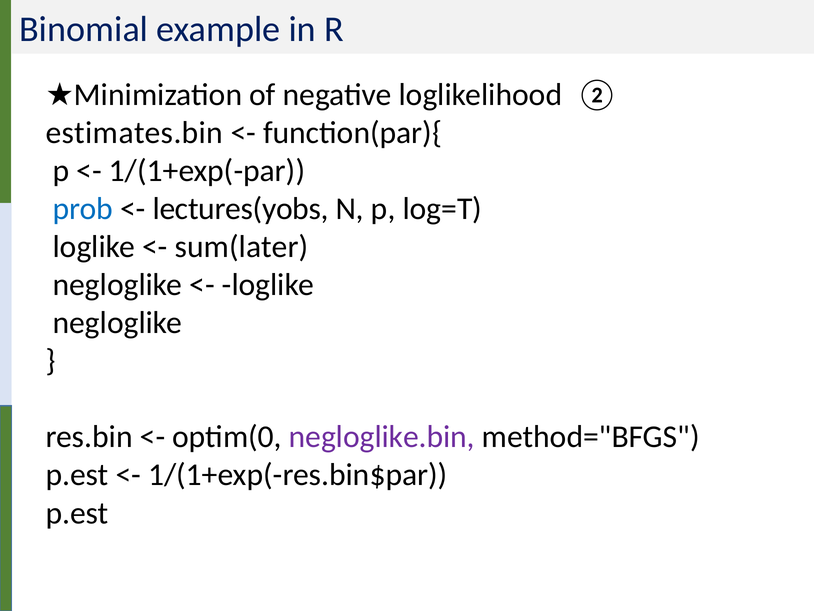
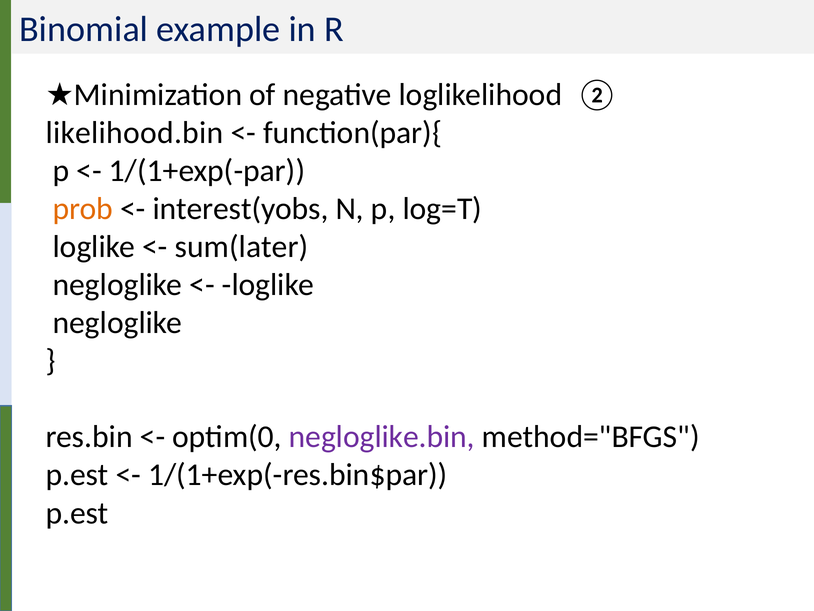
estimates.bin: estimates.bin -> likelihood.bin
prob colour: blue -> orange
lectures(yobs: lectures(yobs -> interest(yobs
